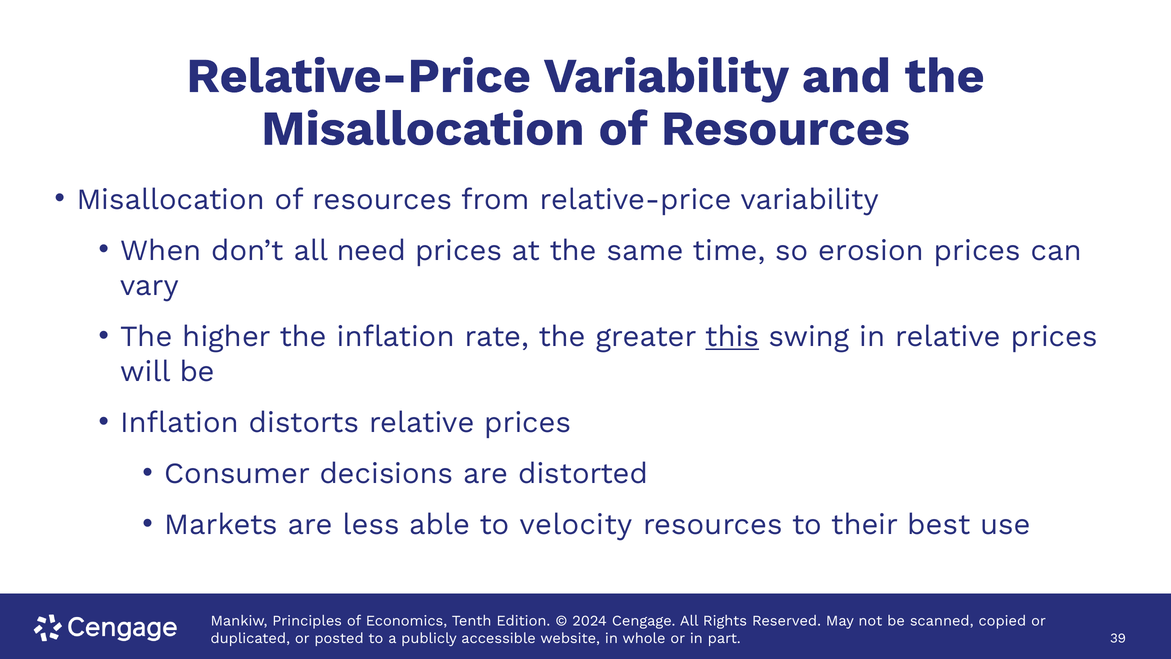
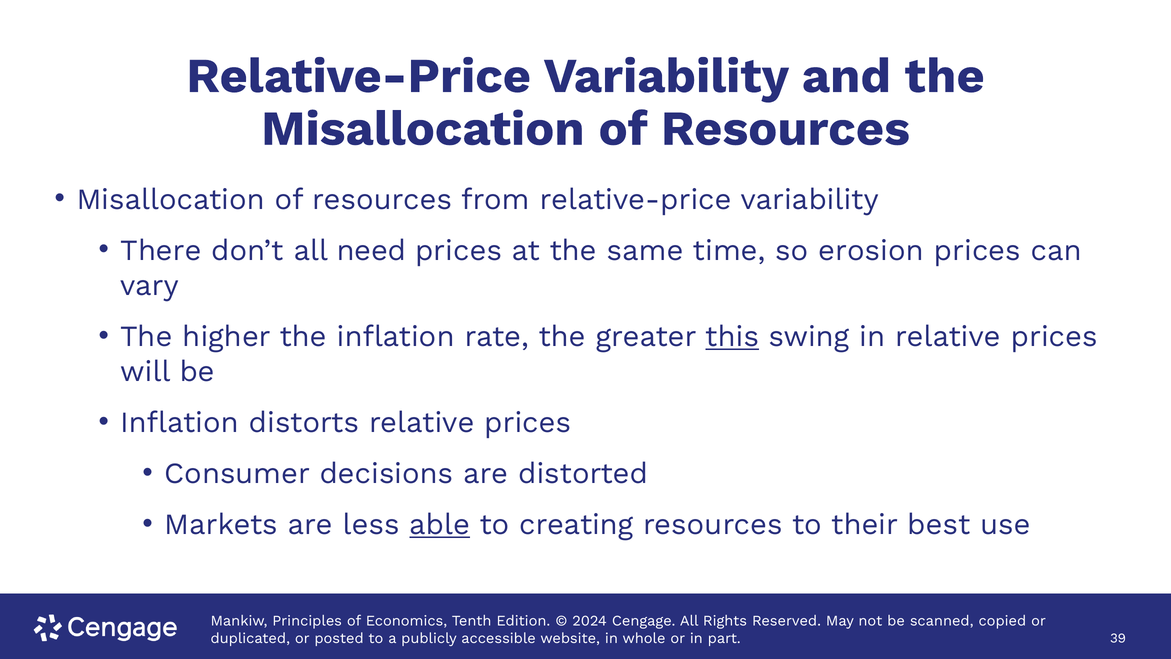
When: When -> There
able underline: none -> present
velocity: velocity -> creating
